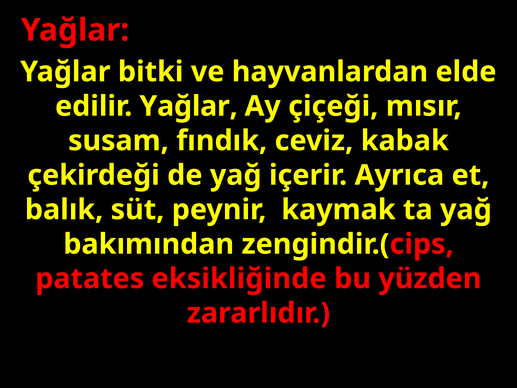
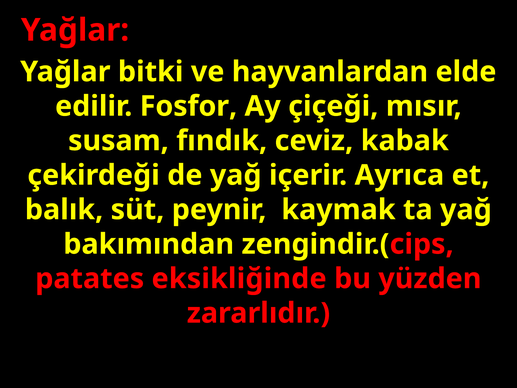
edilir Yağlar: Yağlar -> Fosfor
